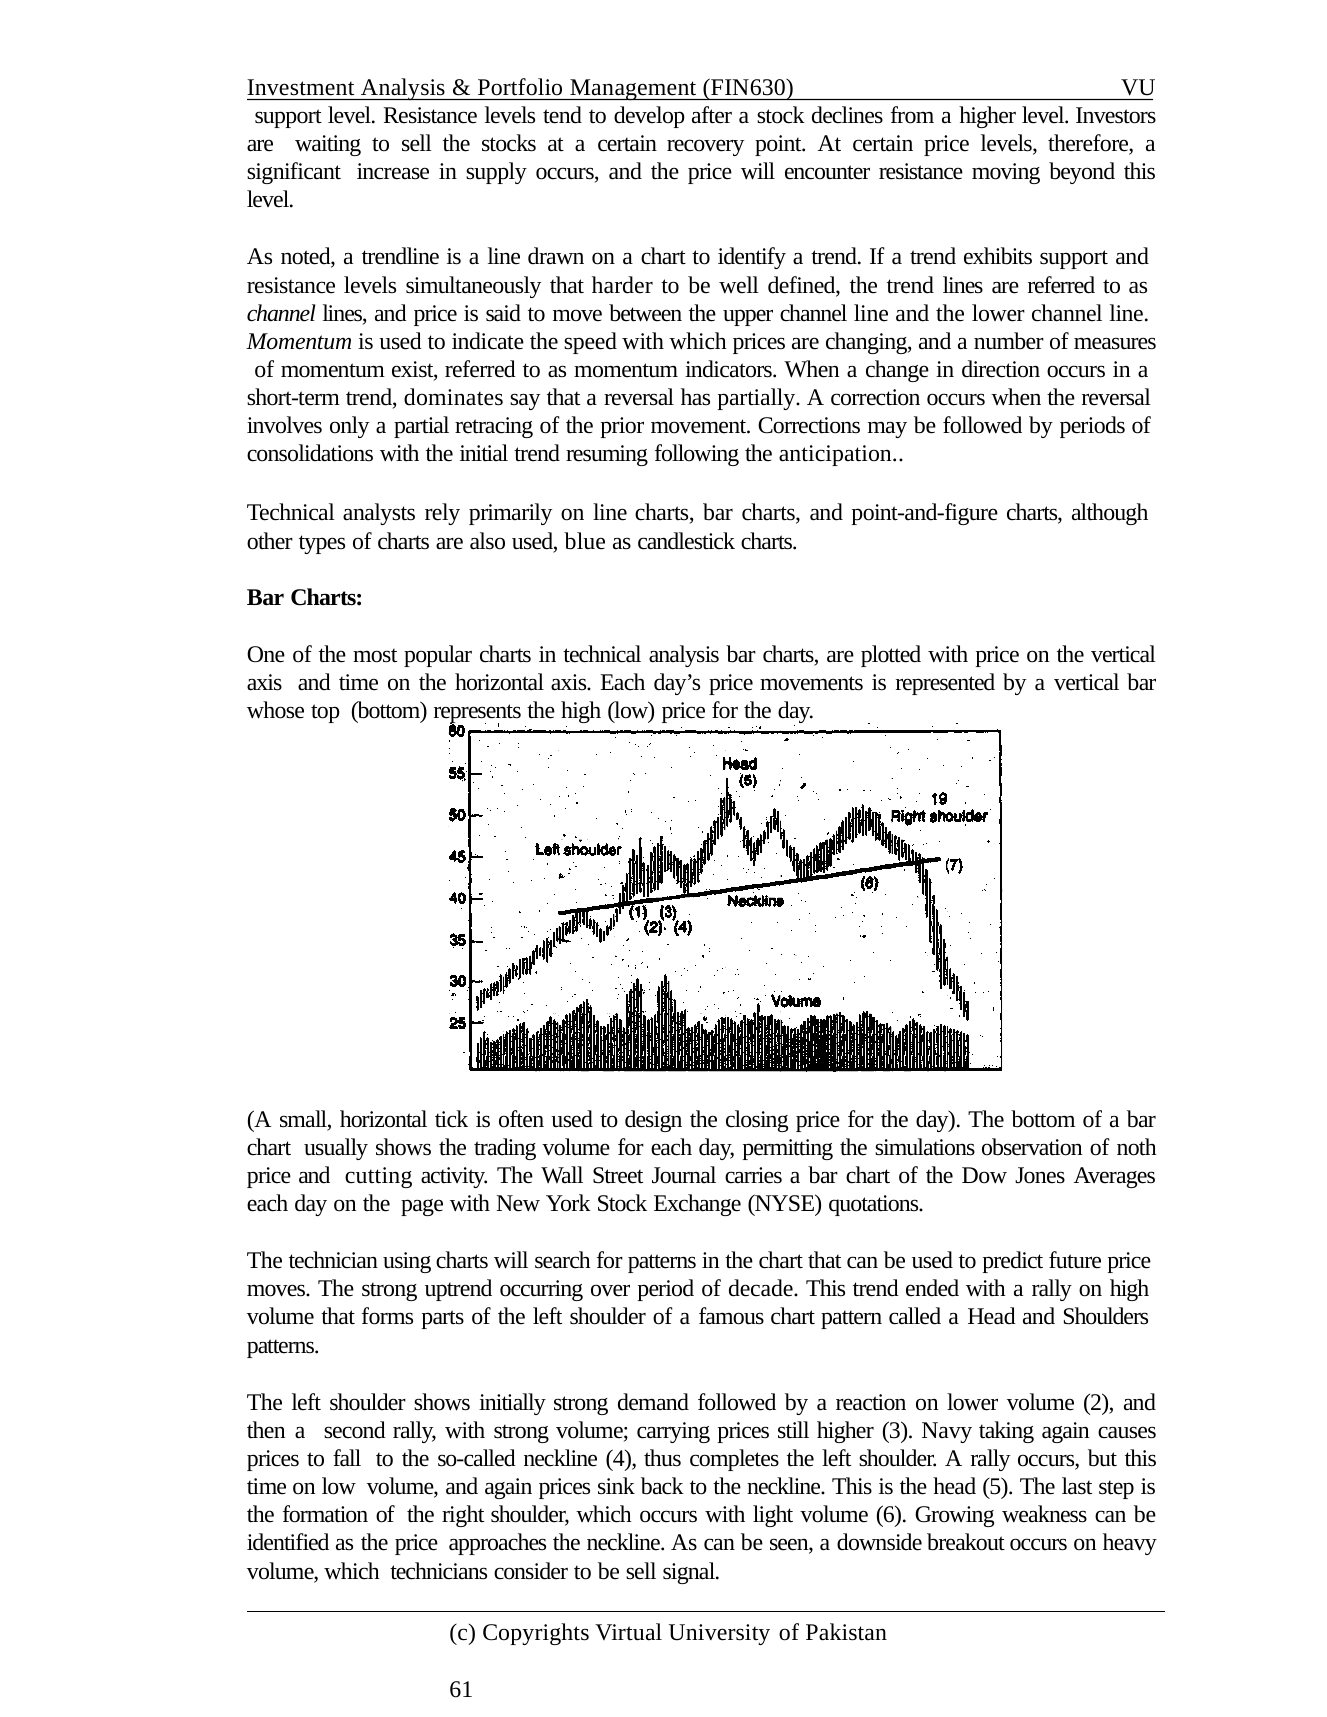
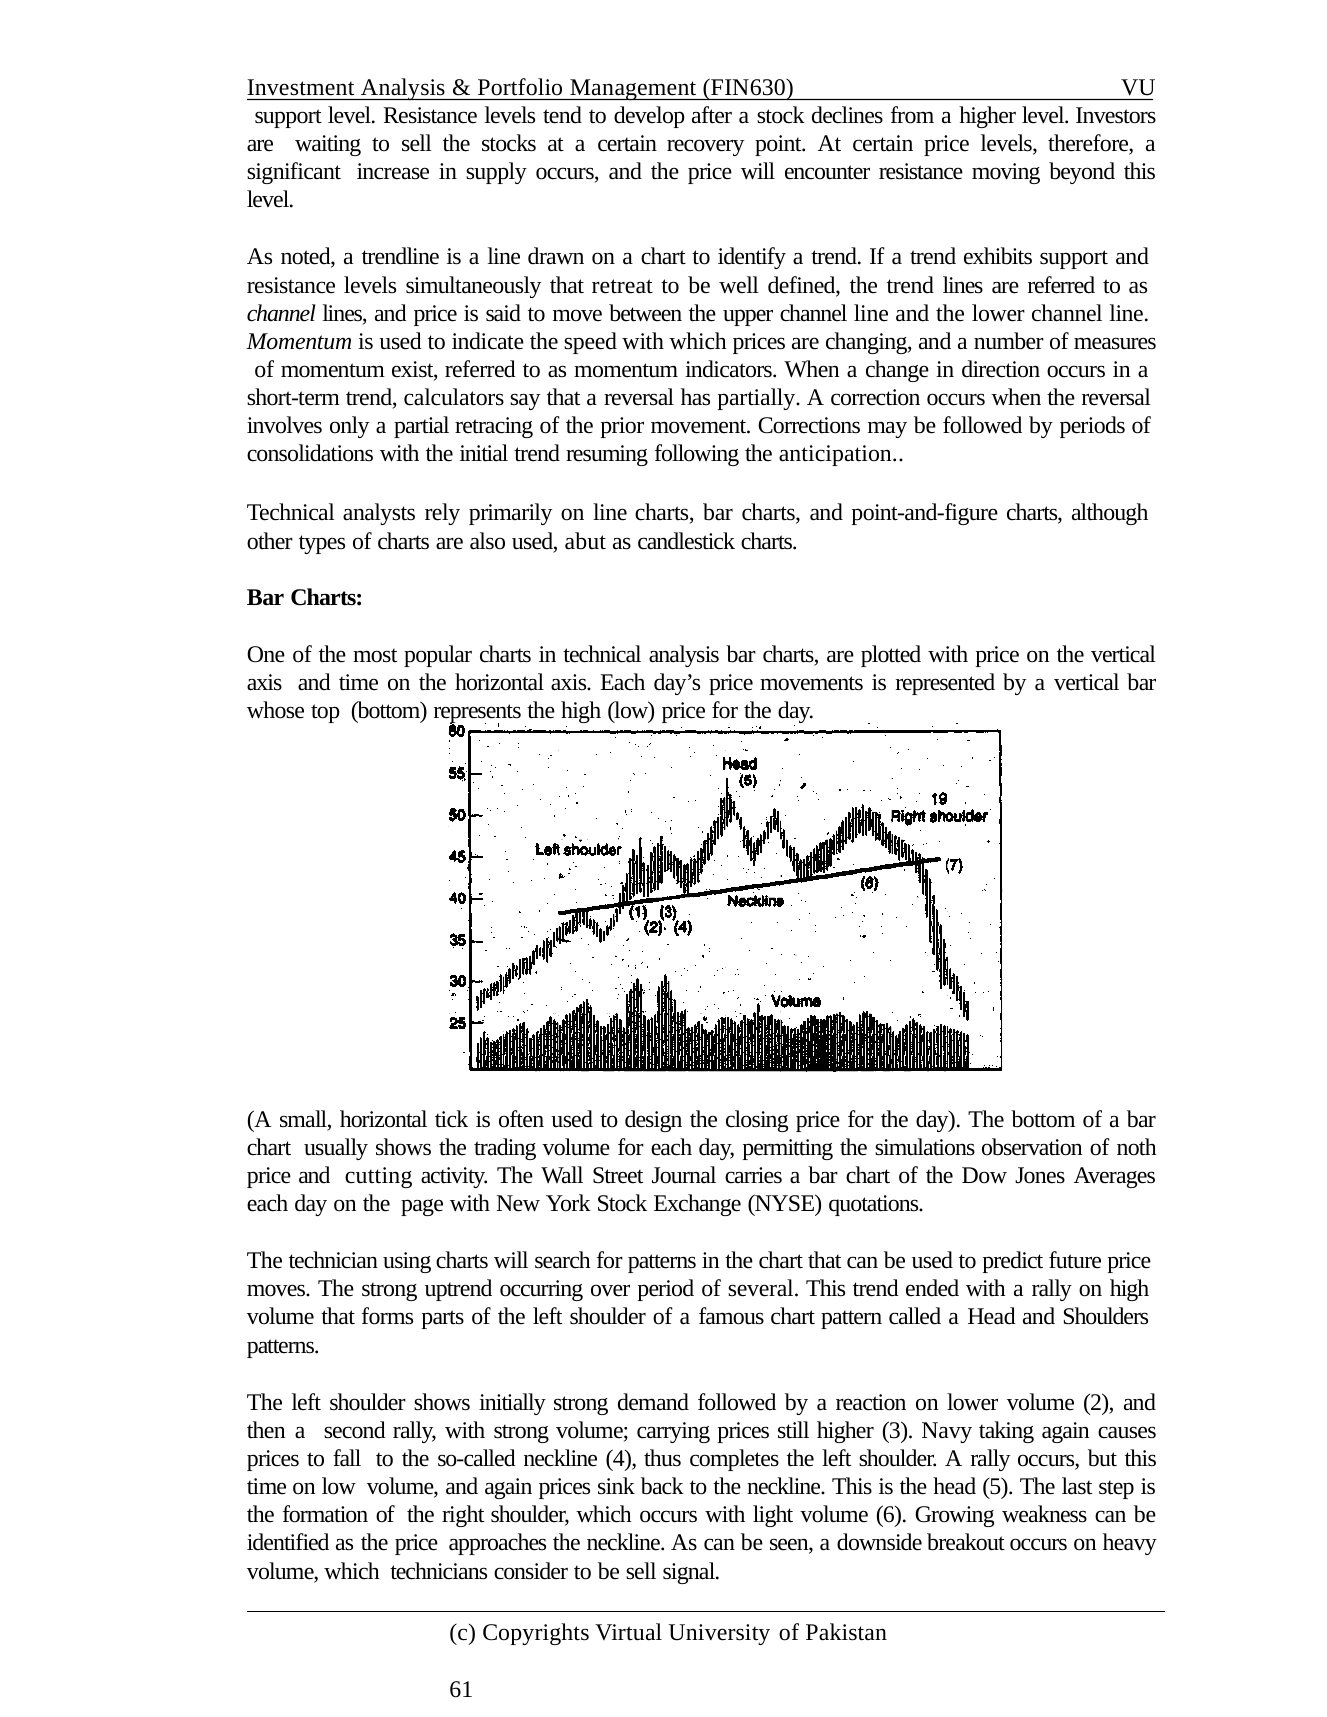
harder: harder -> retreat
dominates: dominates -> calculators
blue: blue -> abut
decade: decade -> several
